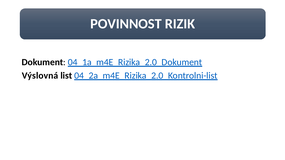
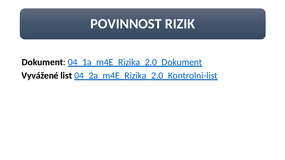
Výslovná: Výslovná -> Vyvážené
